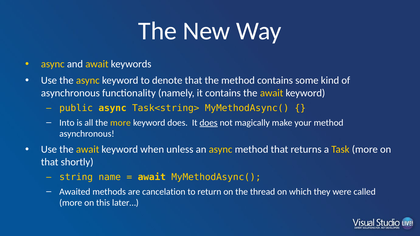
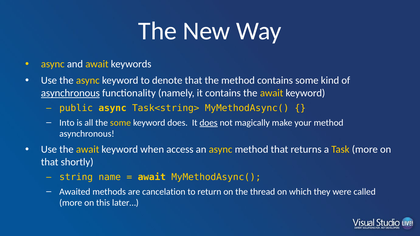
asynchronous at (70, 93) underline: none -> present
the more: more -> some
unless: unless -> access
